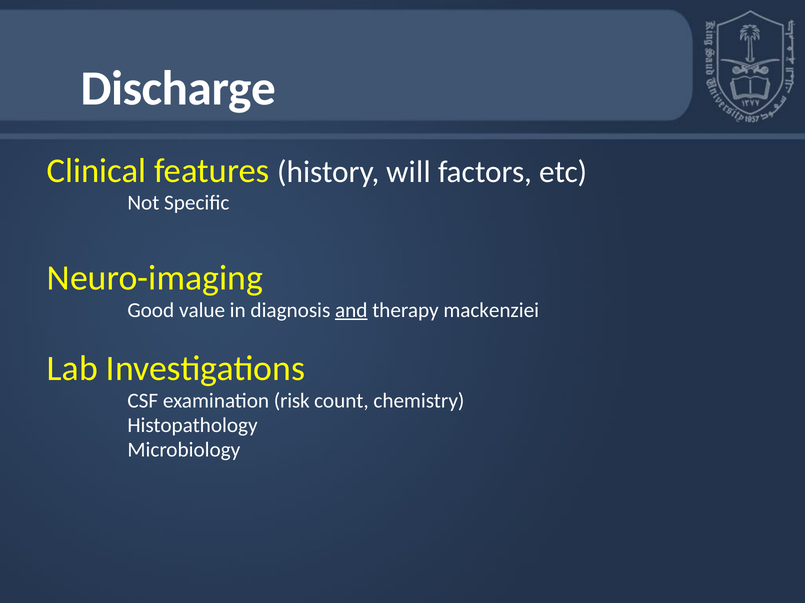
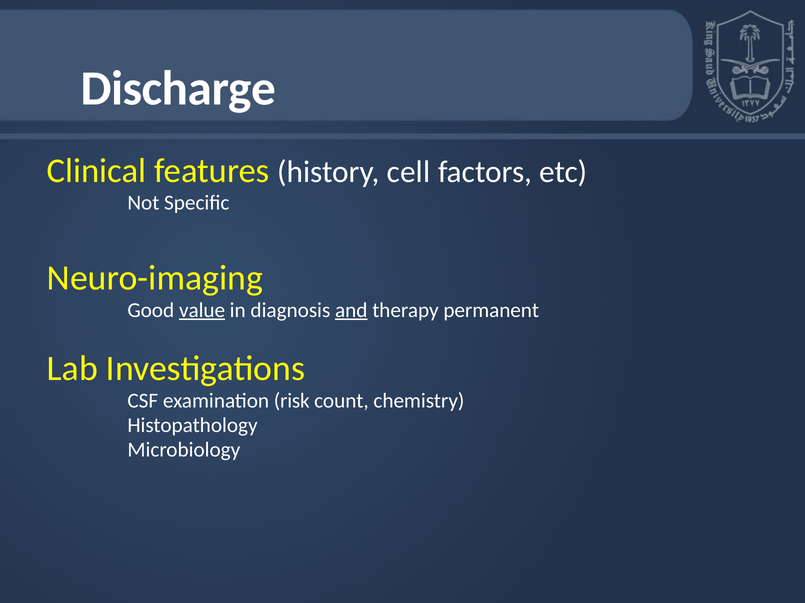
will: will -> cell
value underline: none -> present
mackenziei: mackenziei -> permanent
